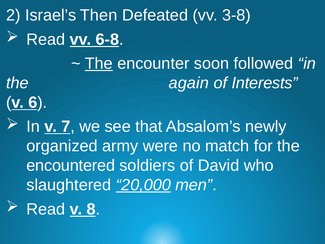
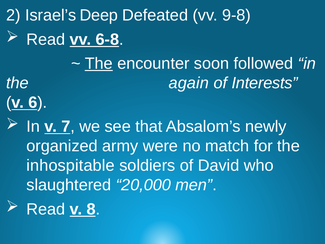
Then: Then -> Deep
3-8: 3-8 -> 9-8
encountered: encountered -> inhospitable
20,000 underline: present -> none
